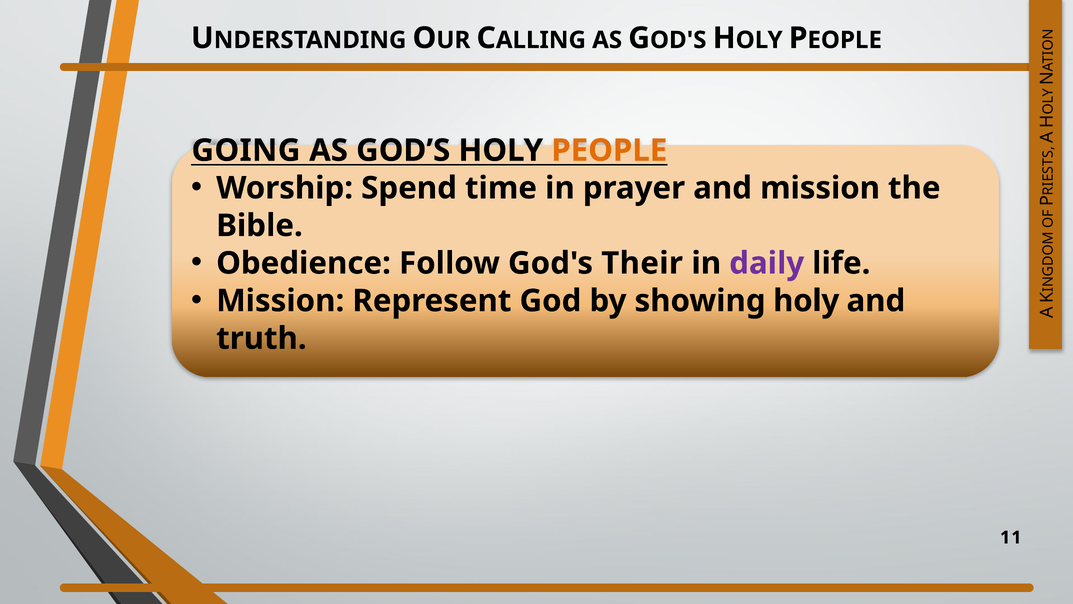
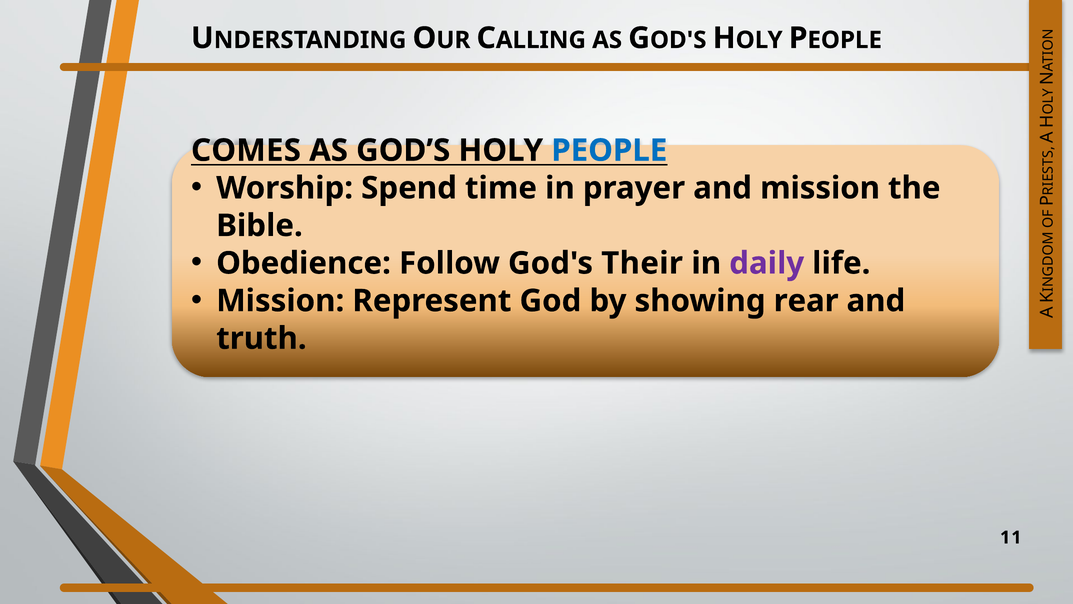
GOING: GOING -> COMES
PEOPLE colour: orange -> blue
showing holy: holy -> rear
